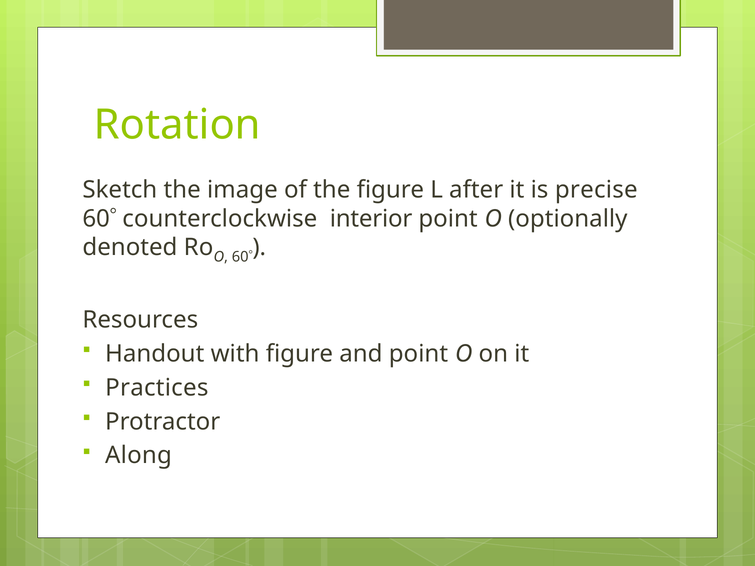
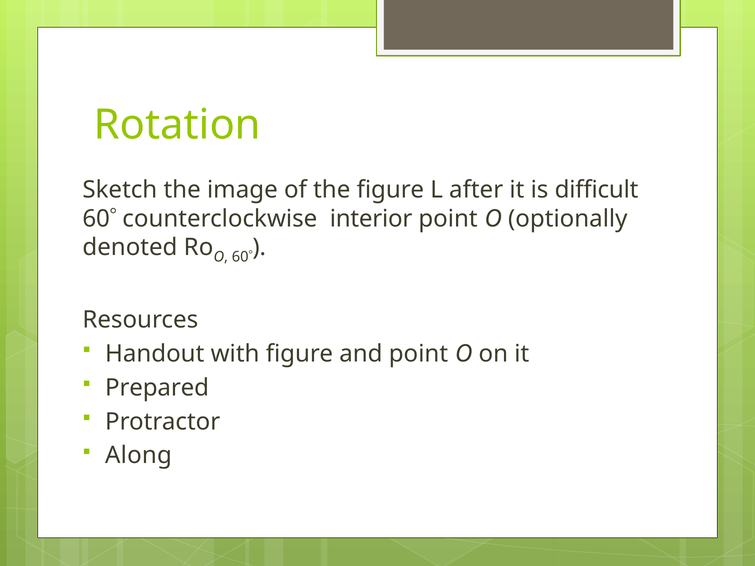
precise: precise -> difficult
Practices: Practices -> Prepared
